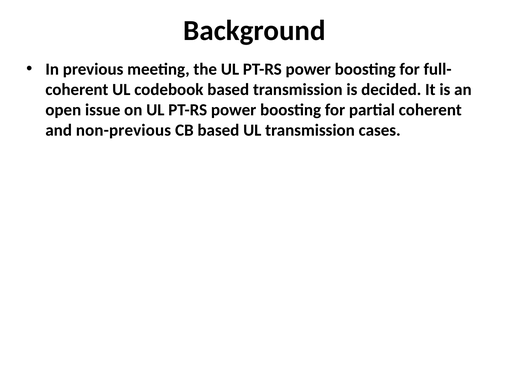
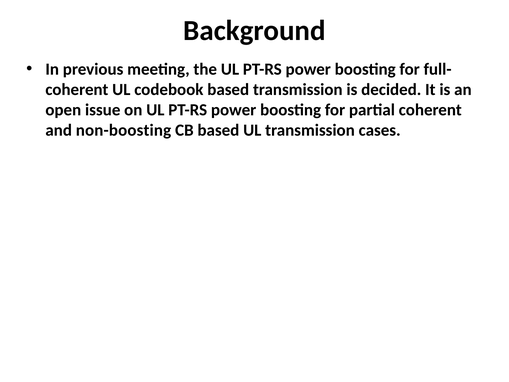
non-previous: non-previous -> non-boosting
